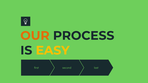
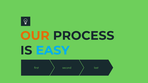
EASY colour: yellow -> light blue
